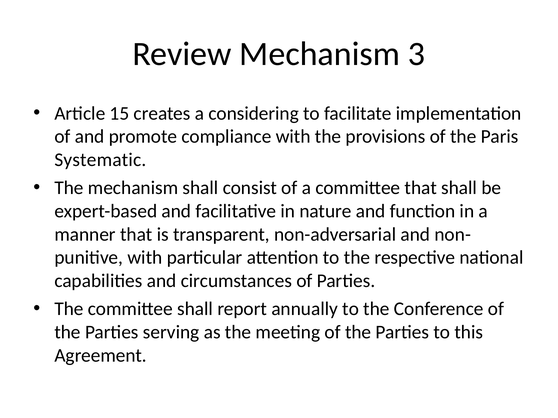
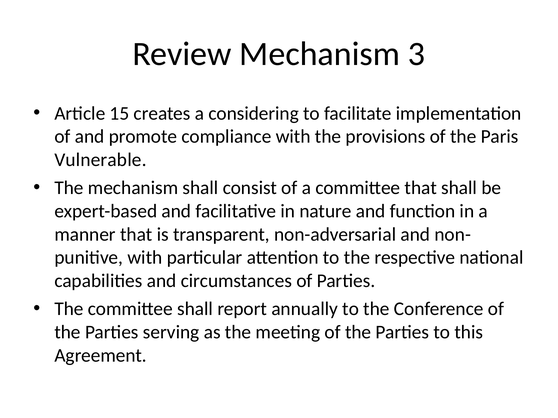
Systematic: Systematic -> Vulnerable
